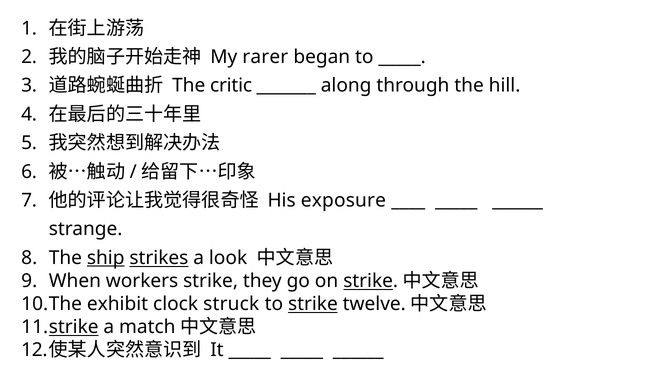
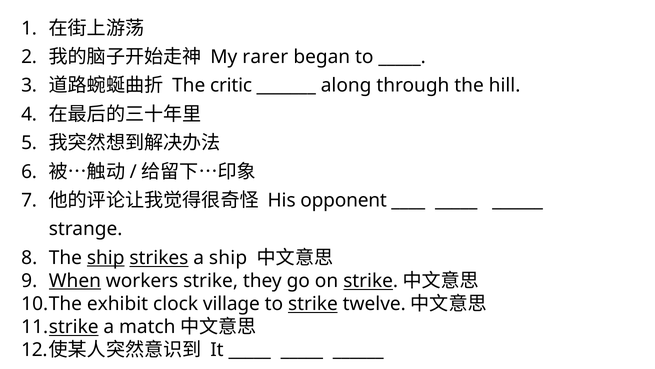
exposure: exposure -> opponent
a look: look -> ship
When underline: none -> present
struck: struck -> village
